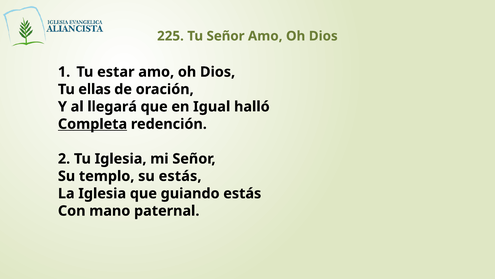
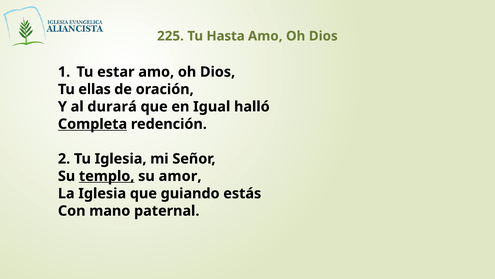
Tu Señor: Señor -> Hasta
llegará: llegará -> durará
templo underline: none -> present
su estás: estás -> amor
